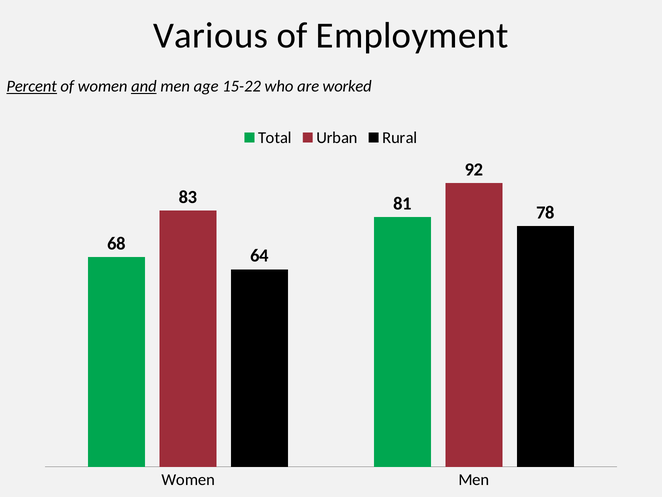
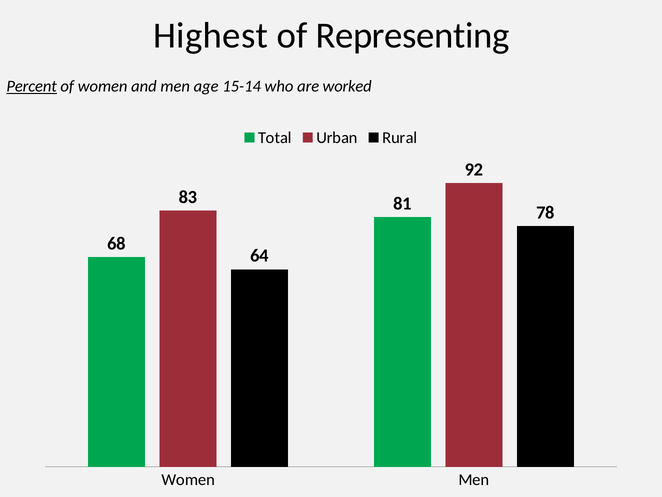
Various: Various -> Highest
Employment: Employment -> Representing
and underline: present -> none
15-22: 15-22 -> 15-14
